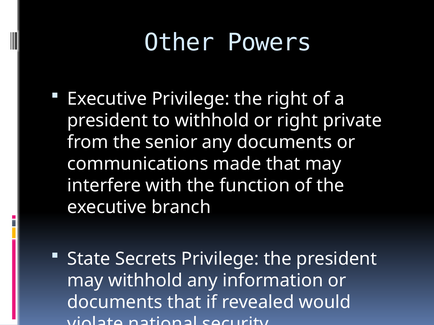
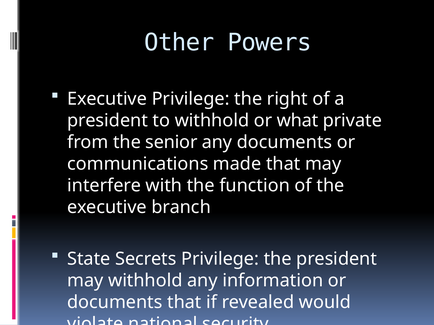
or right: right -> what
